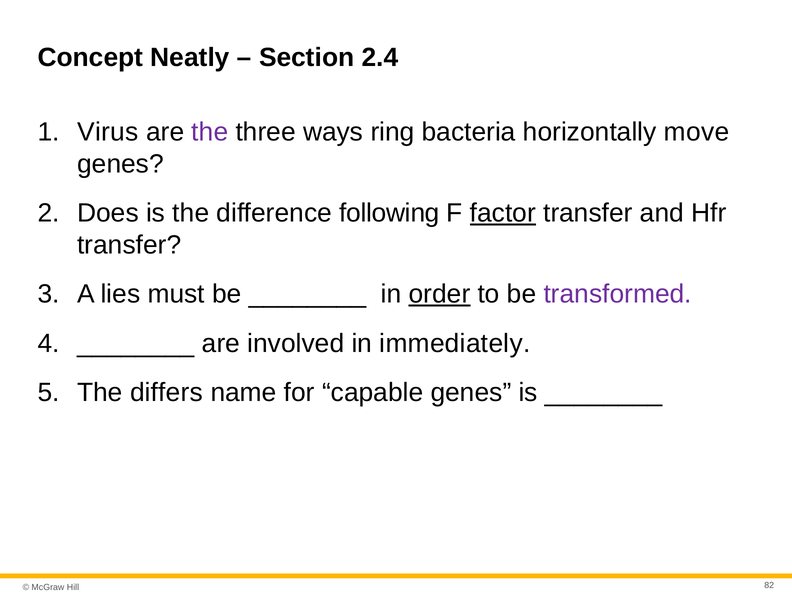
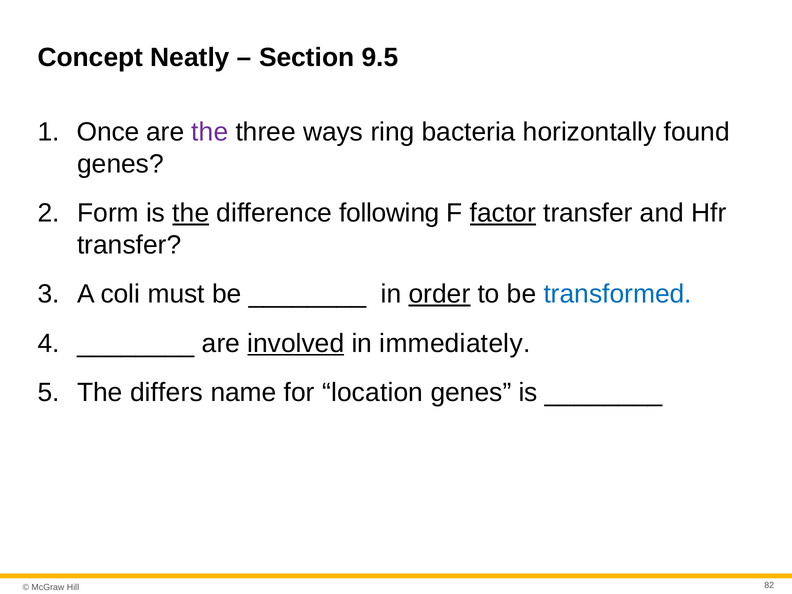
2.4: 2.4 -> 9.5
Virus: Virus -> Once
move: move -> found
Does: Does -> Form
the at (191, 213) underline: none -> present
lies: lies -> coli
transformed colour: purple -> blue
involved underline: none -> present
capable: capable -> location
